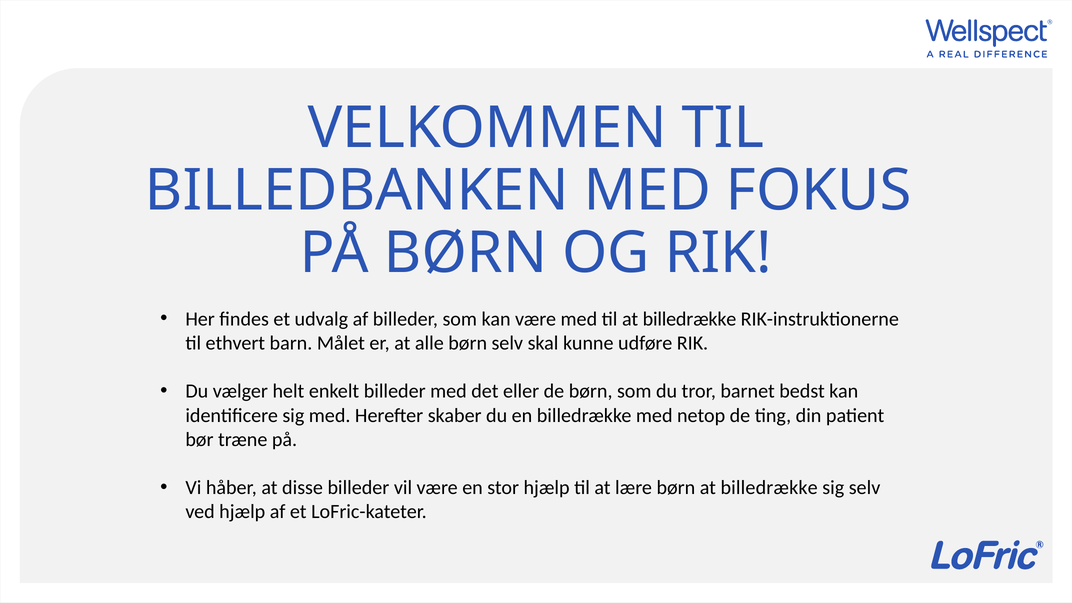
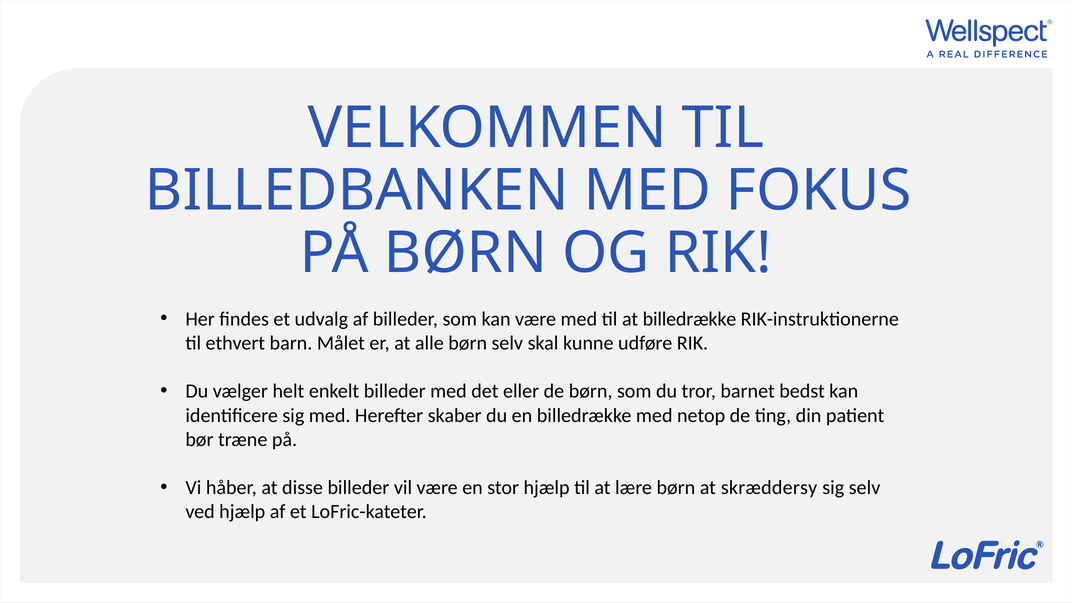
børn at billedrække: billedrække -> skræddersy
